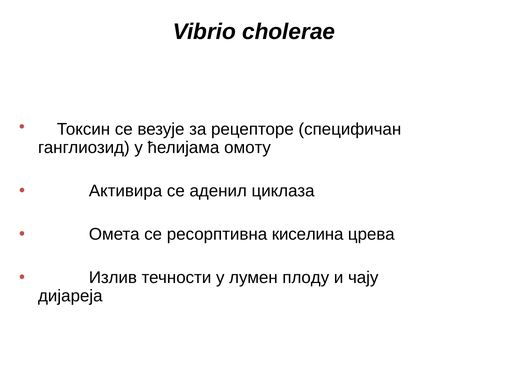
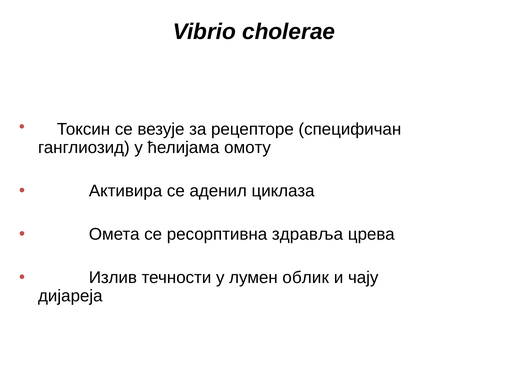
киселина: киселина -> здравља
плоду: плоду -> облик
